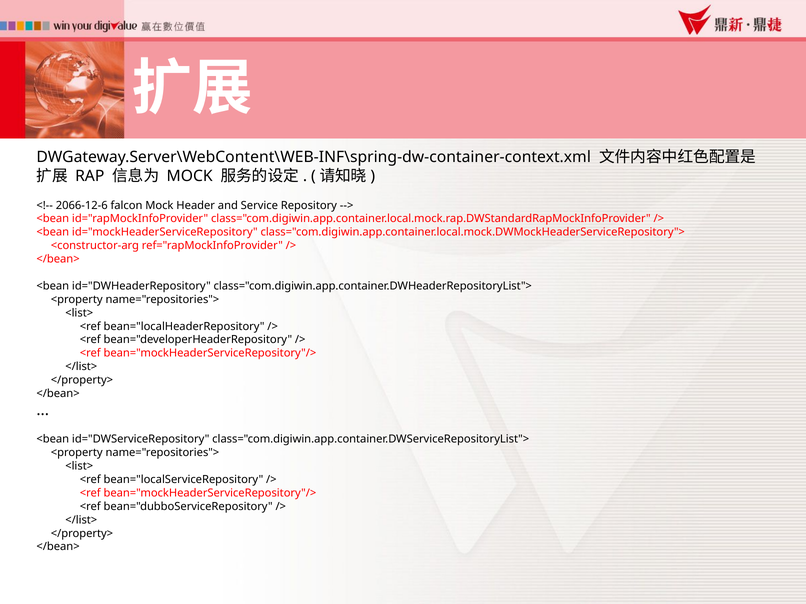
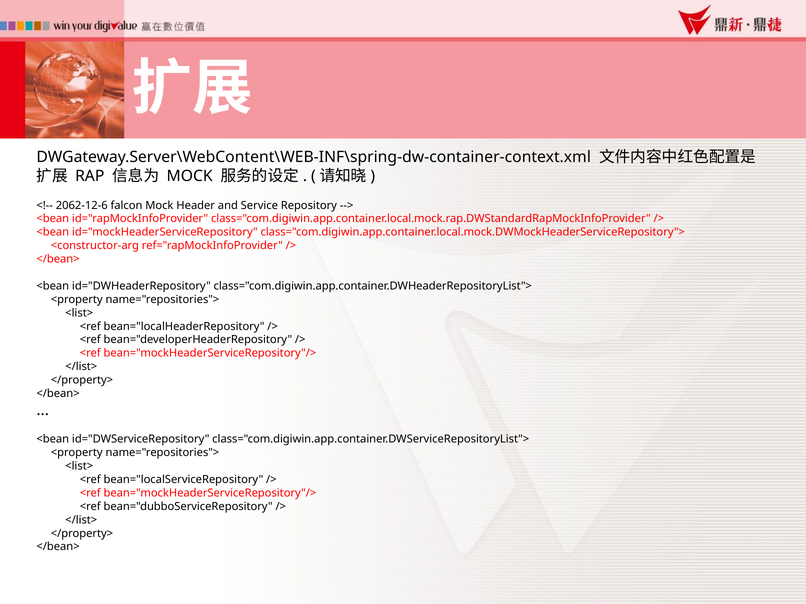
2066-12-6: 2066-12-6 -> 2062-12-6
